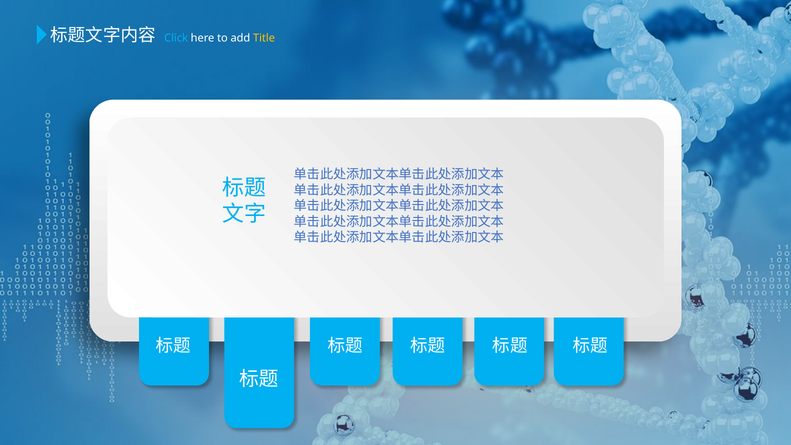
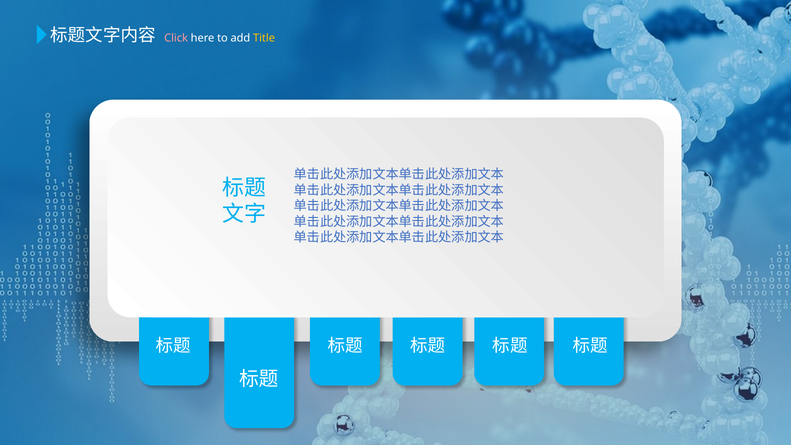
Click colour: light blue -> pink
